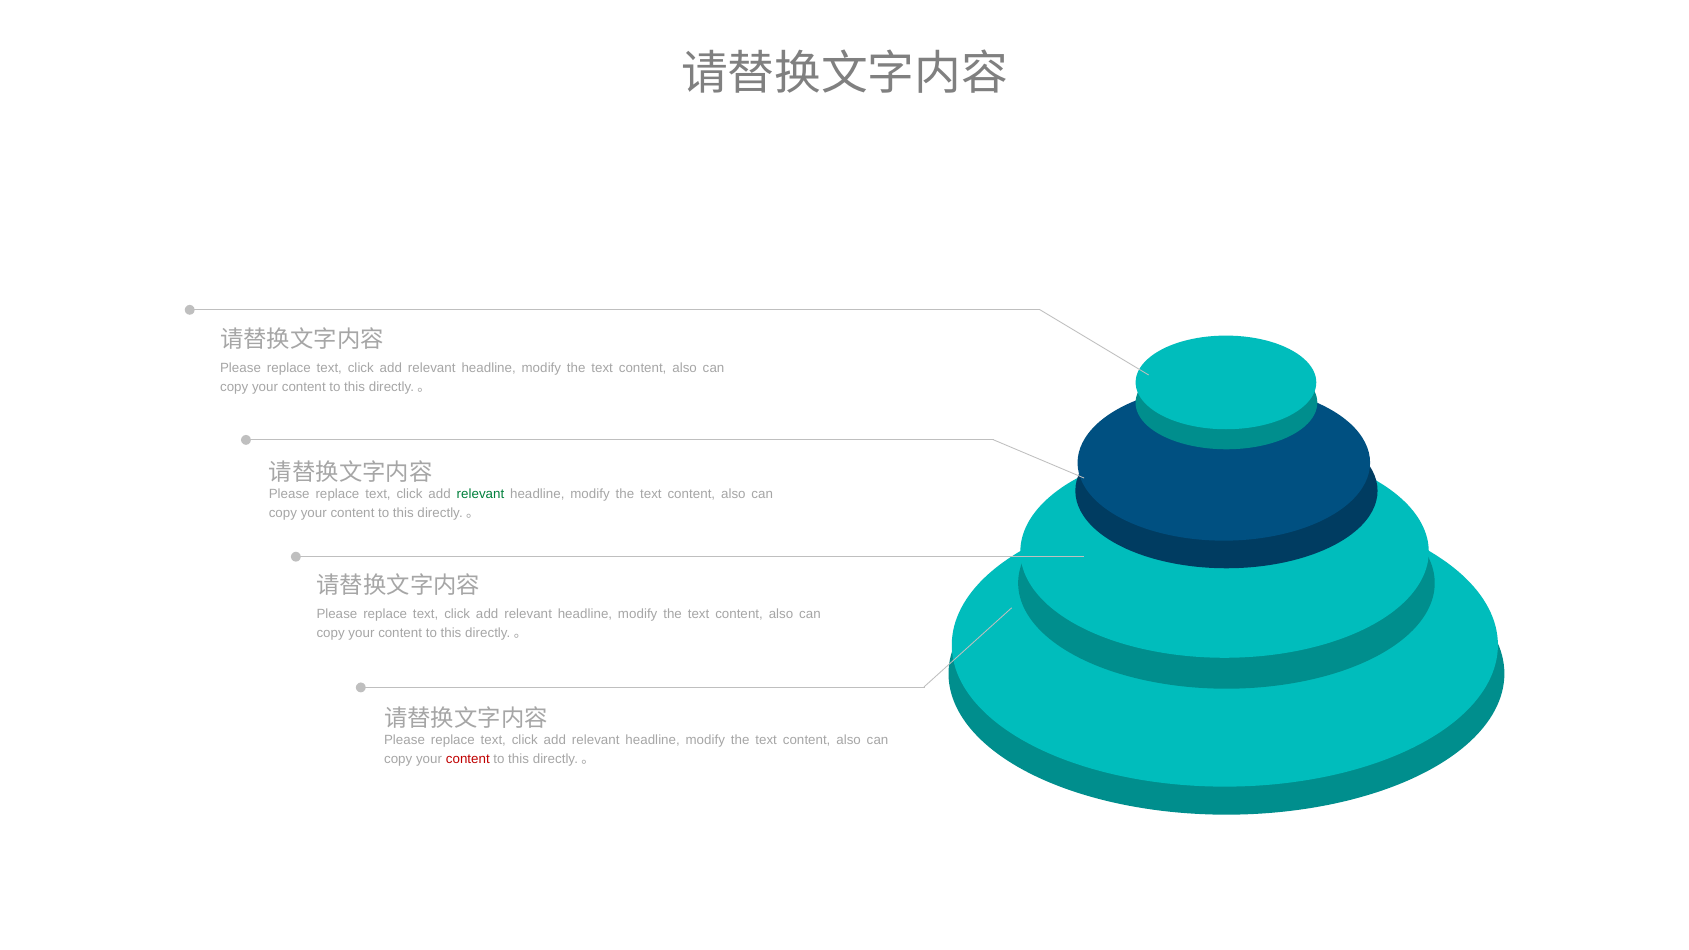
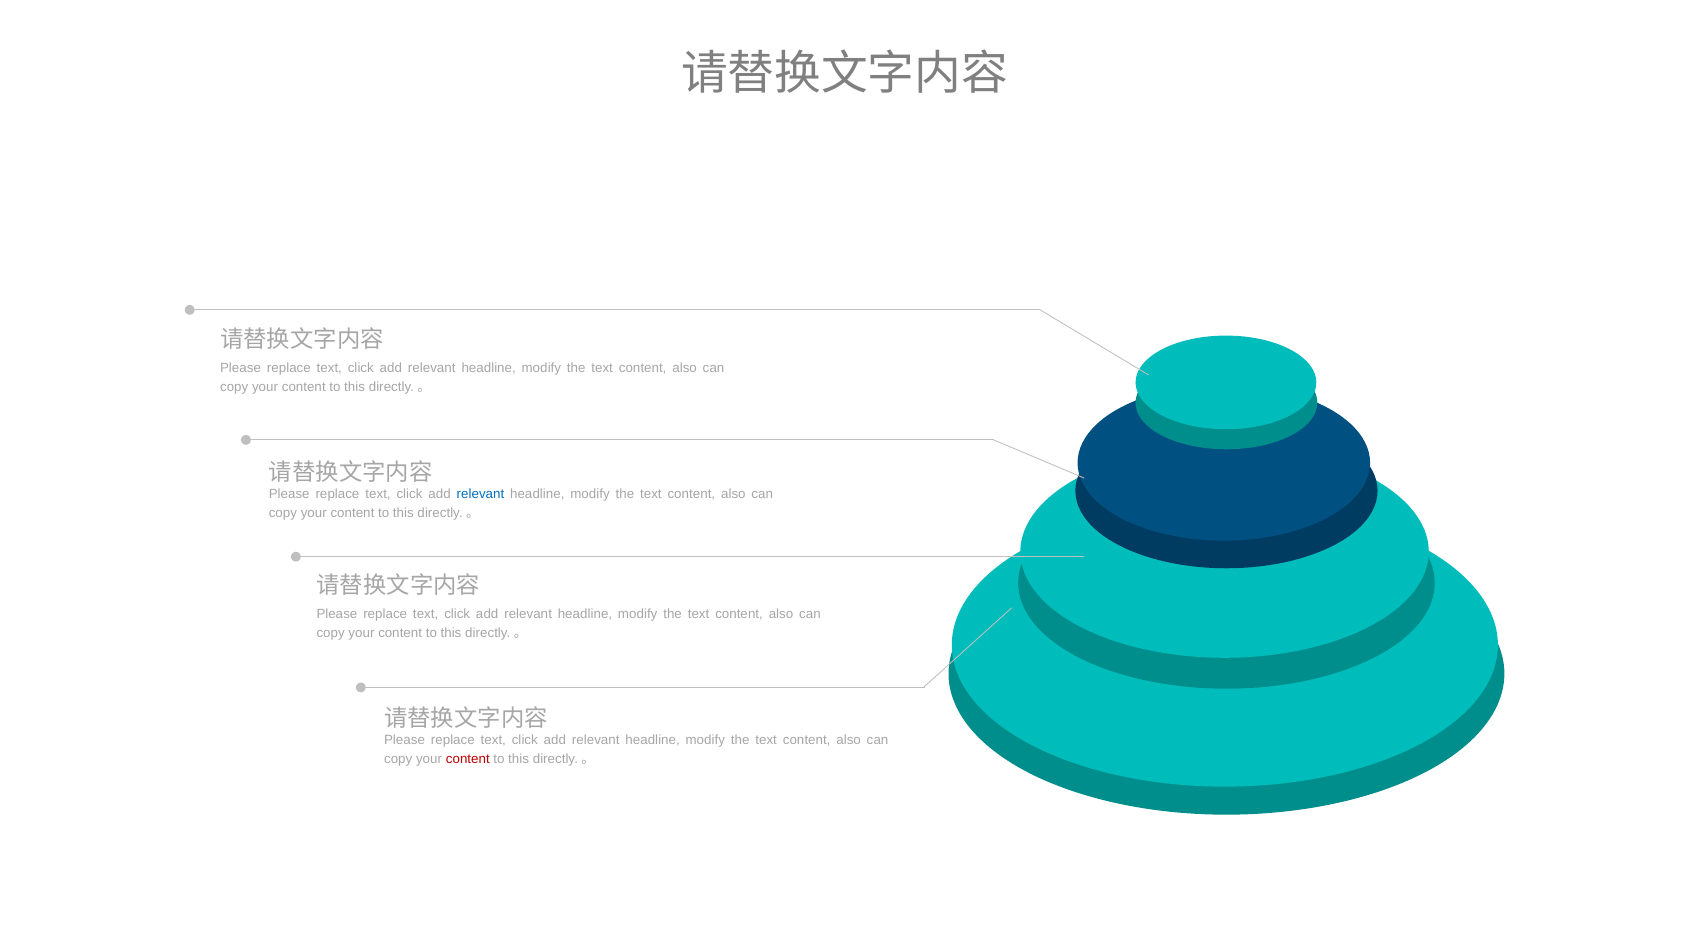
relevant at (480, 494) colour: green -> blue
